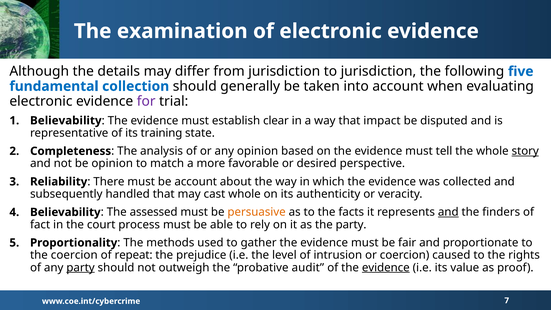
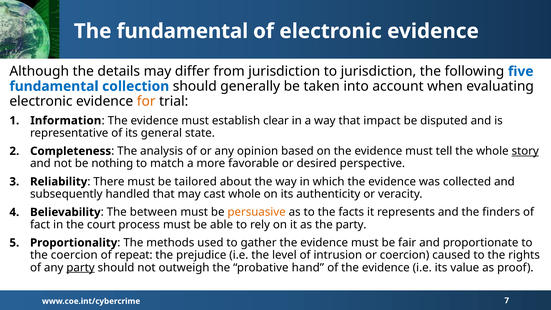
The examination: examination -> fundamental
for colour: purple -> orange
Believability at (66, 121): Believability -> Information
training: training -> general
be opinion: opinion -> nothing
be account: account -> tailored
assessed: assessed -> between
and at (448, 212) underline: present -> none
audit: audit -> hand
evidence at (386, 267) underline: present -> none
